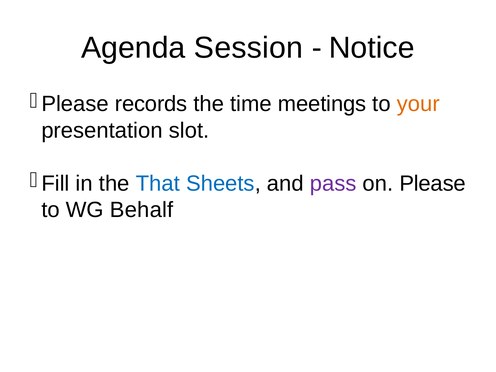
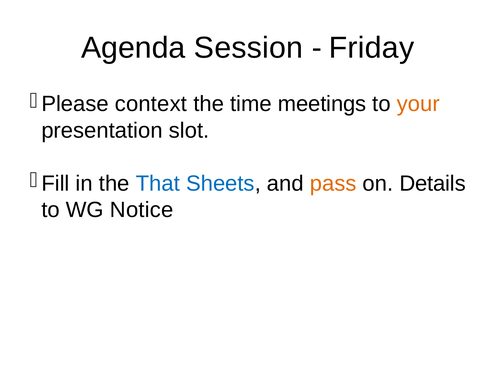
Notice: Notice -> Friday
records: records -> context
pass colour: purple -> orange
Please: Please -> Details
Behalf: Behalf -> Notice
